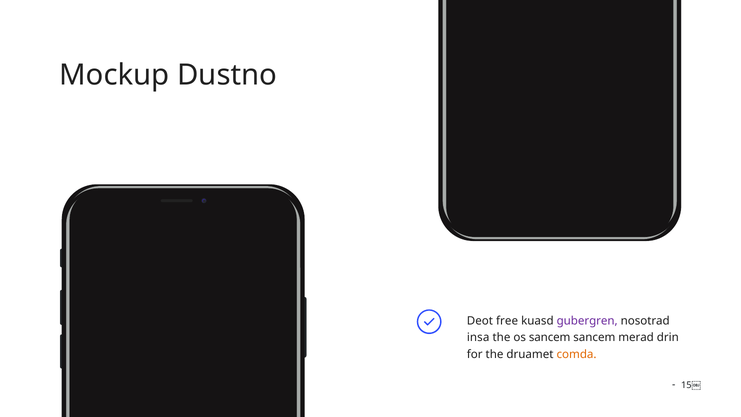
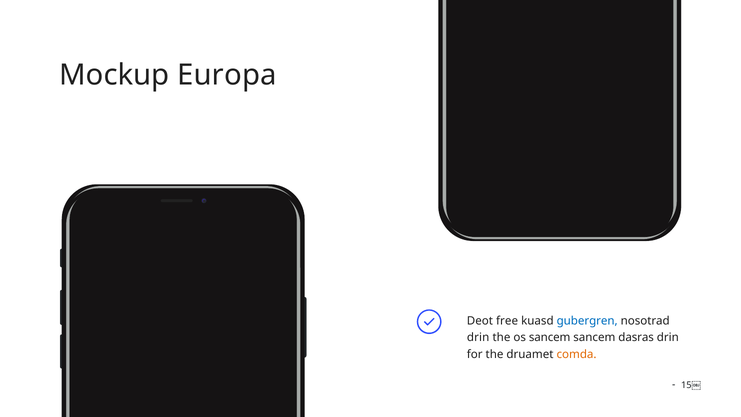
Dustno: Dustno -> Europa
gubergren colour: purple -> blue
insa at (478, 337): insa -> drin
merad: merad -> dasras
